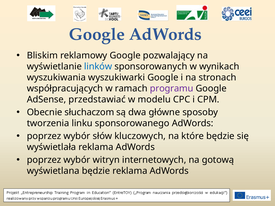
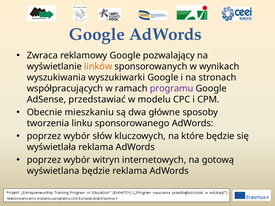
Bliskim: Bliskim -> Zwraca
linków colour: blue -> orange
słuchaczom: słuchaczom -> mieszkaniu
